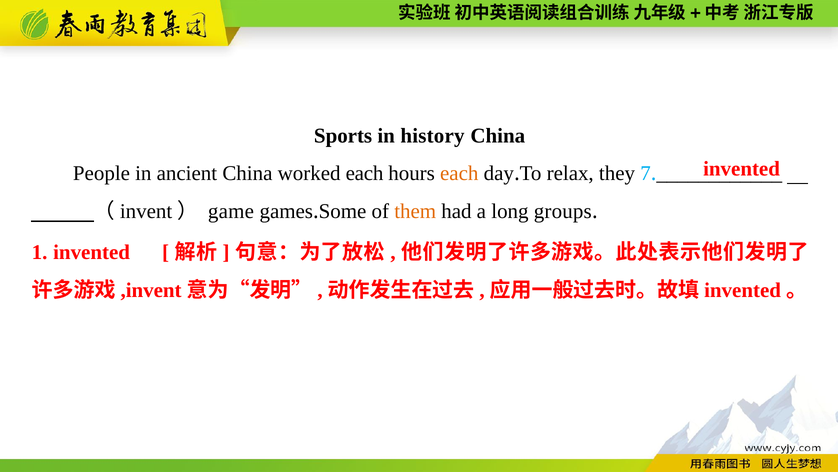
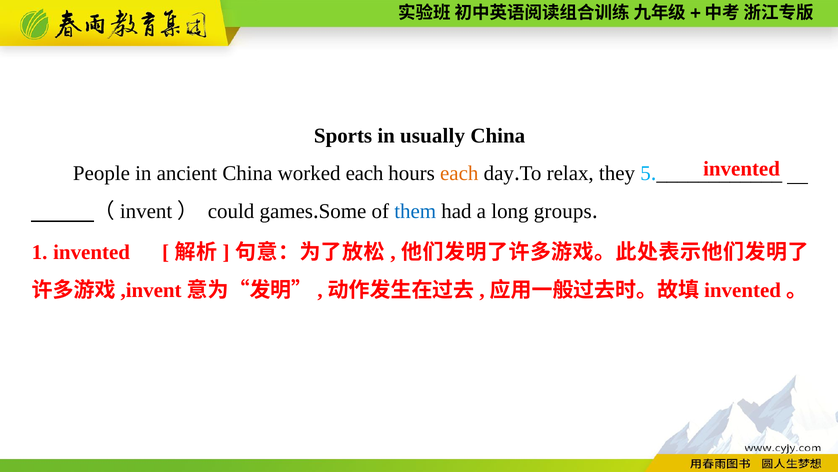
history: history -> usually
7: 7 -> 5
game: game -> could
them colour: orange -> blue
